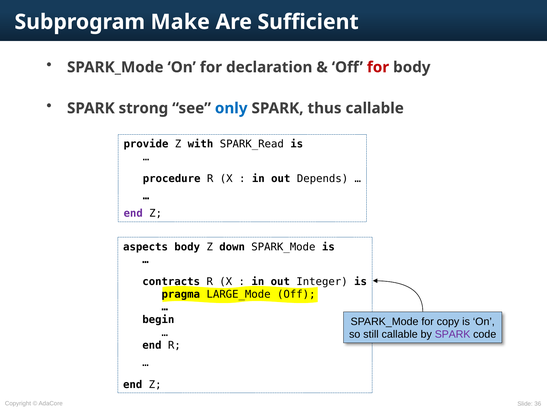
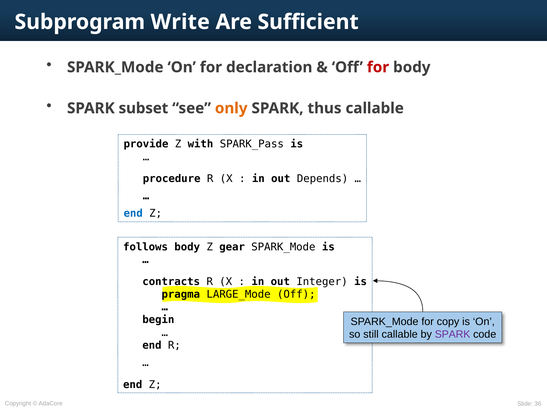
Make: Make -> Write
strong: strong -> subset
only colour: blue -> orange
SPARK_Read: SPARK_Read -> SPARK_Pass
end at (133, 214) colour: purple -> blue
aspects: aspects -> follows
down: down -> gear
